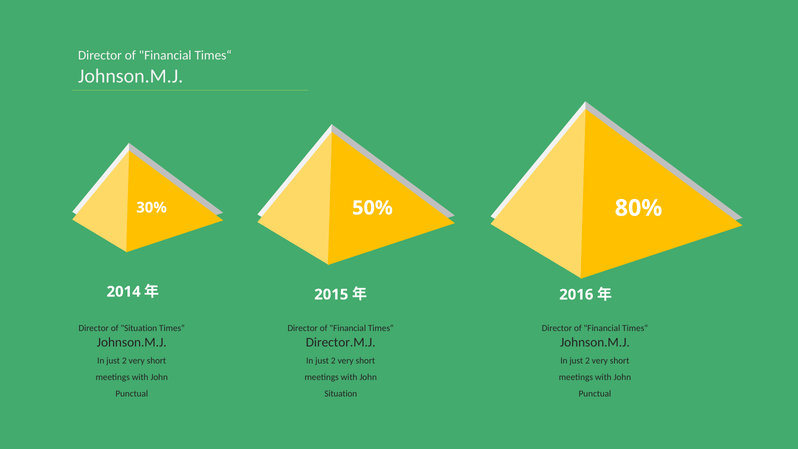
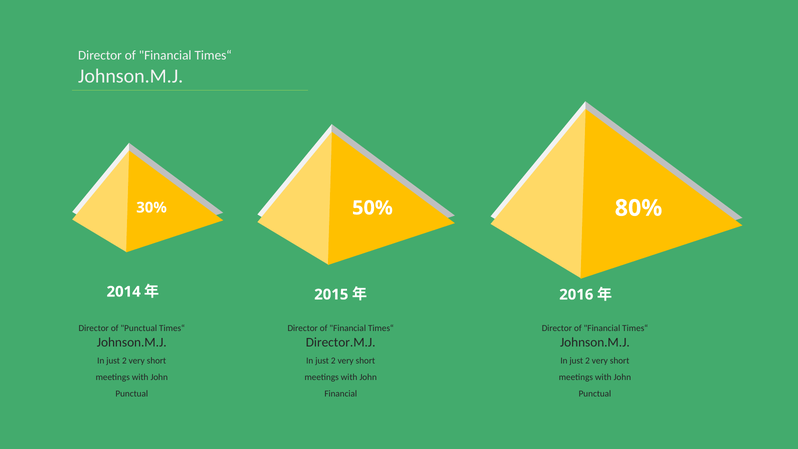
of Situation: Situation -> Punctual
Situation at (341, 393): Situation -> Financial
